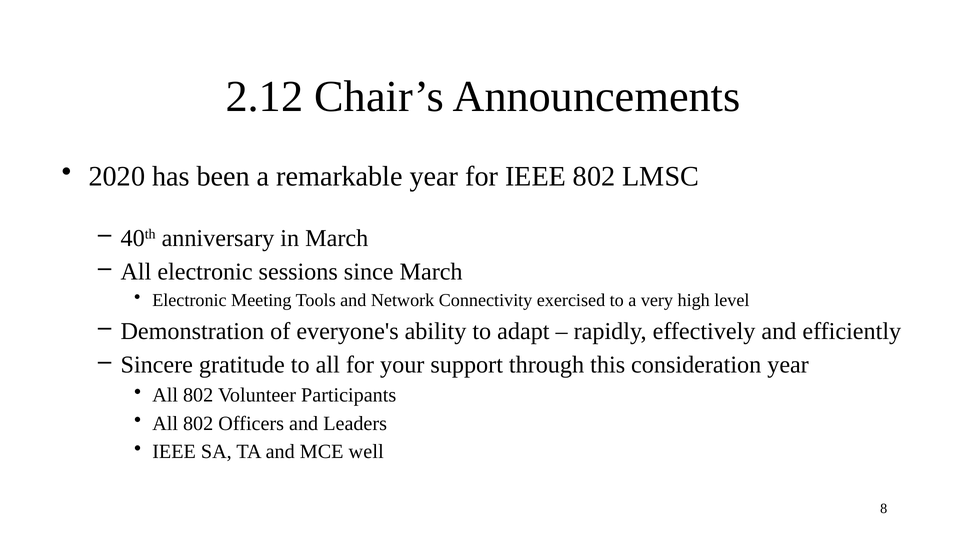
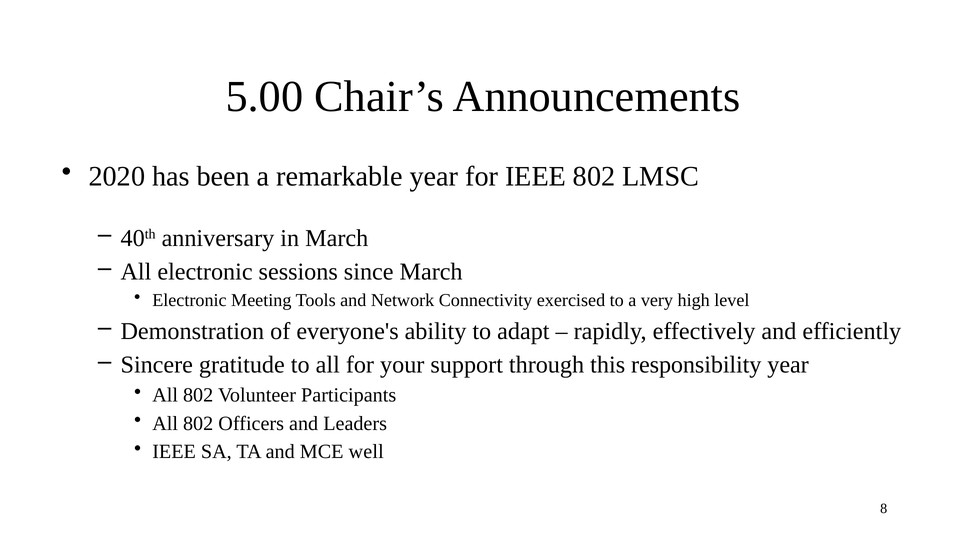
2.12: 2.12 -> 5.00
consideration: consideration -> responsibility
